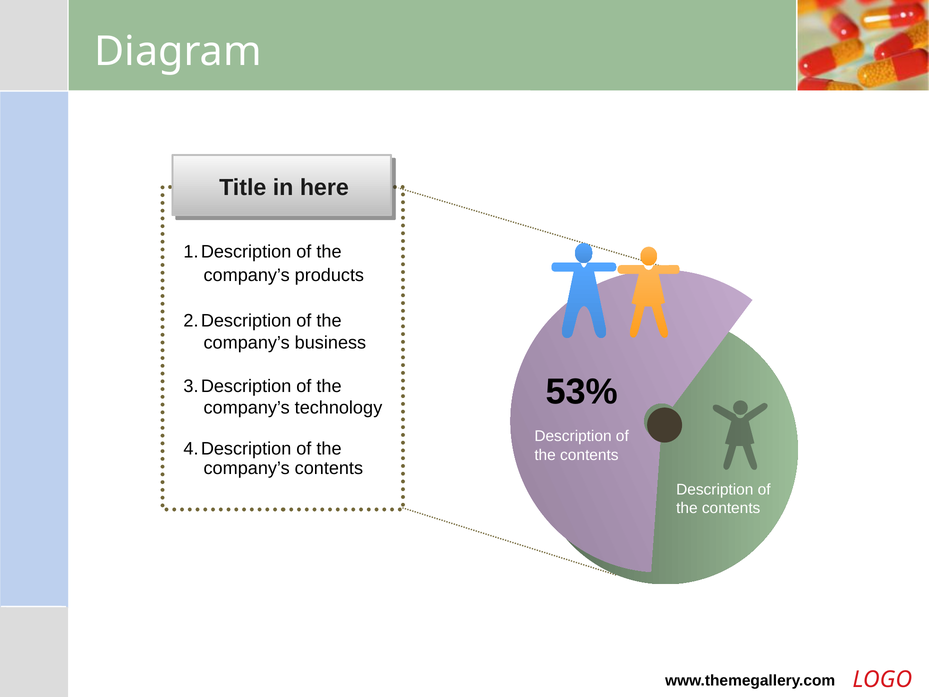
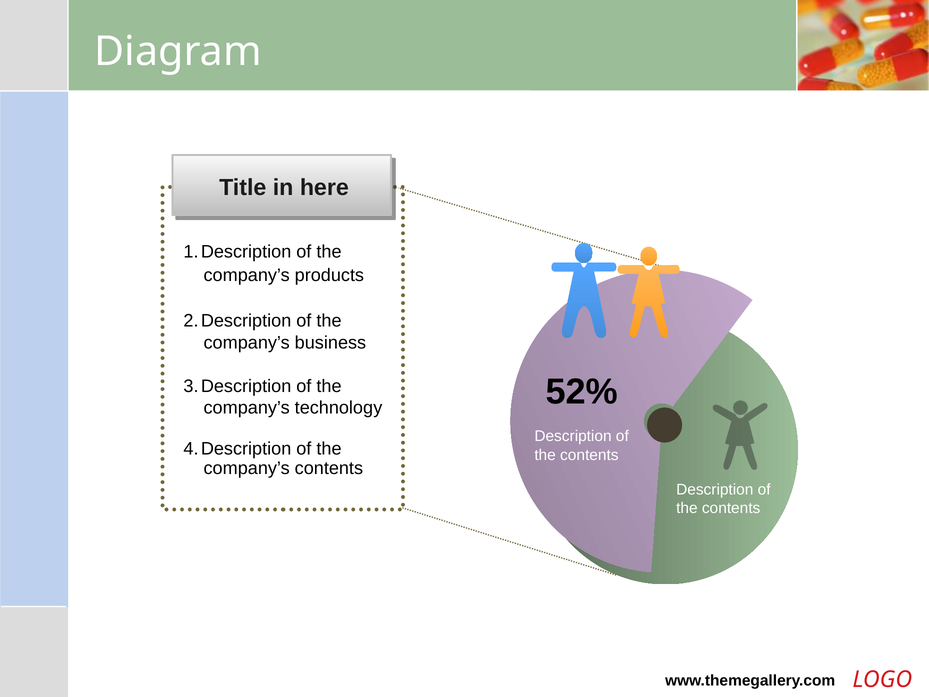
53%: 53% -> 52%
